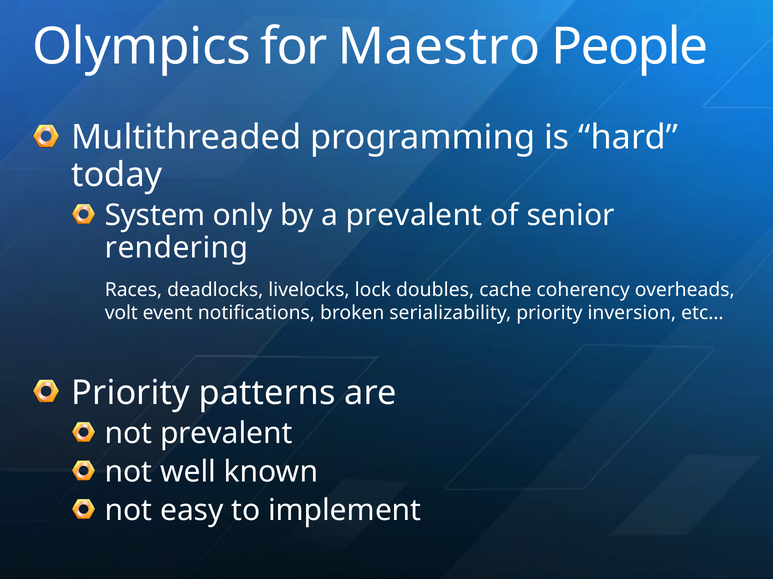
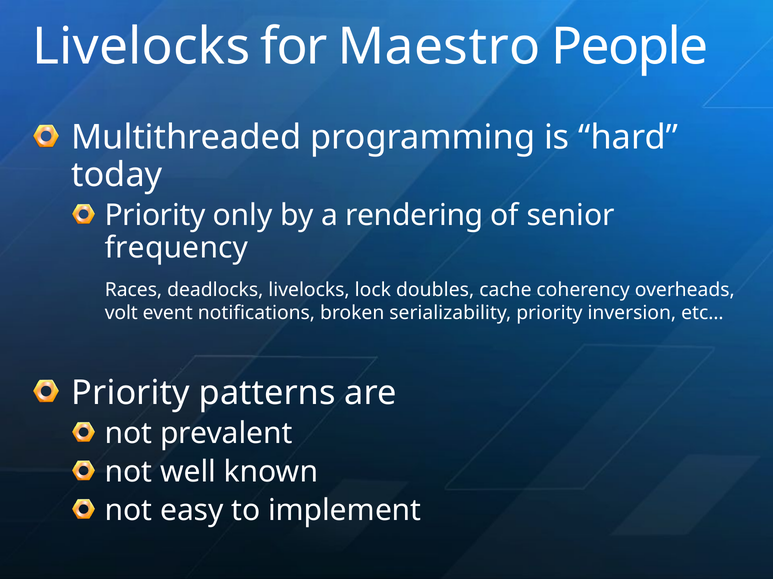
Olympics at (142, 47): Olympics -> Livelocks
System at (155, 216): System -> Priority
a prevalent: prevalent -> rendering
rendering: rendering -> frequency
